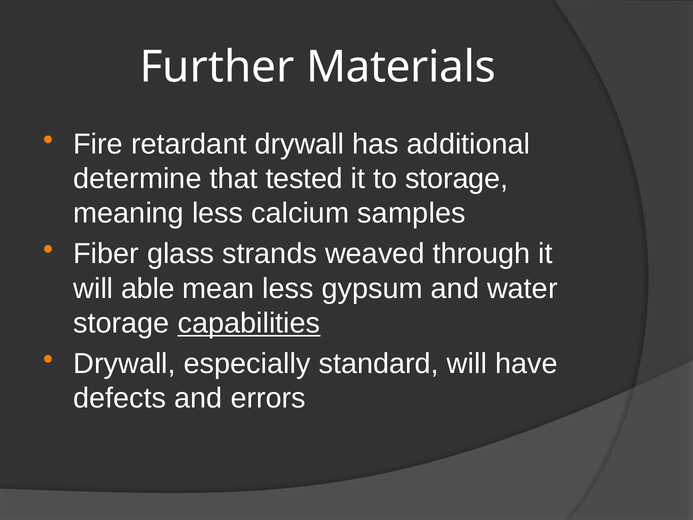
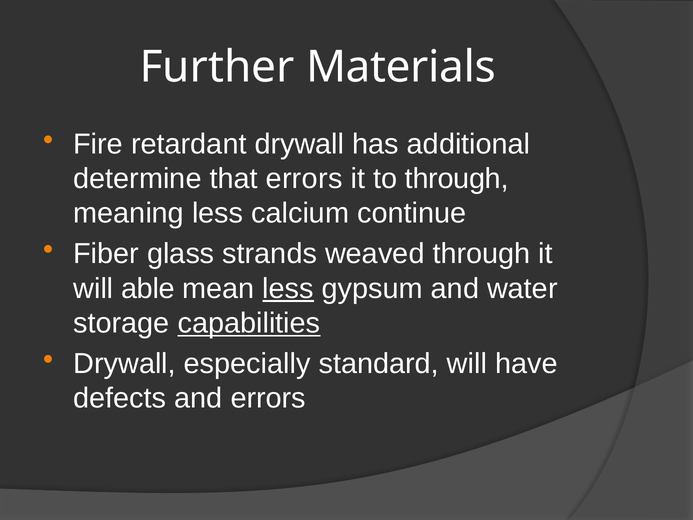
that tested: tested -> errors
to storage: storage -> through
samples: samples -> continue
less at (288, 288) underline: none -> present
